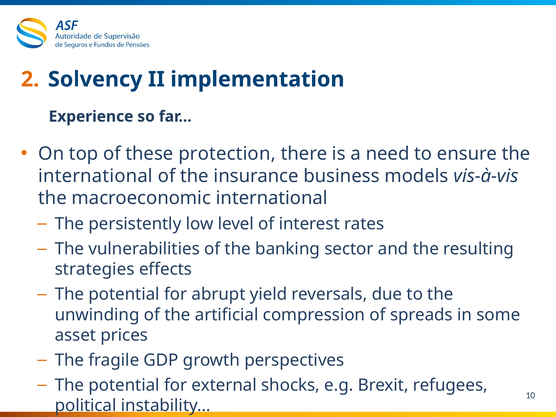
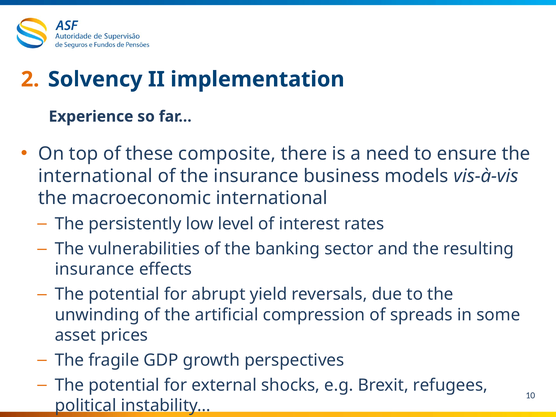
protection: protection -> composite
strategies at (95, 269): strategies -> insurance
